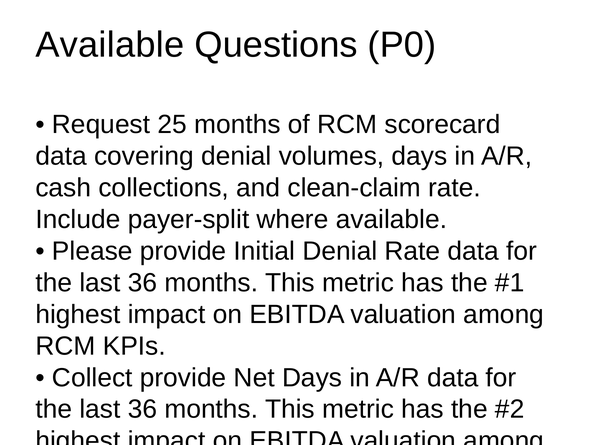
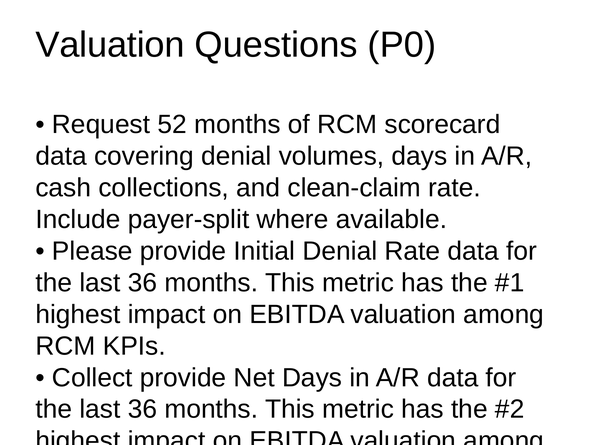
Available at (110, 45): Available -> Valuation
25: 25 -> 52
